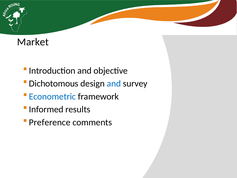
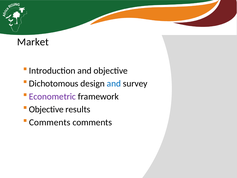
Econometric colour: blue -> purple
Informed at (46, 109): Informed -> Objective
Preference at (50, 122): Preference -> Comments
